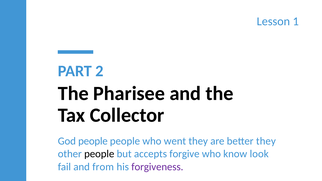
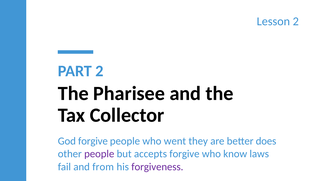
Lesson 1: 1 -> 2
God people: people -> forgive
better they: they -> does
people at (99, 154) colour: black -> purple
look: look -> laws
